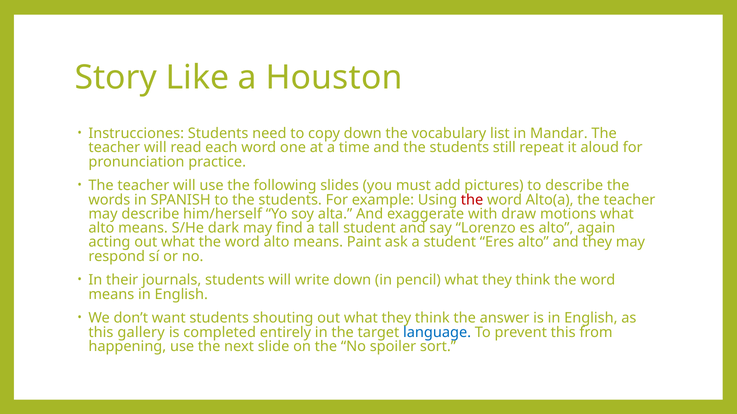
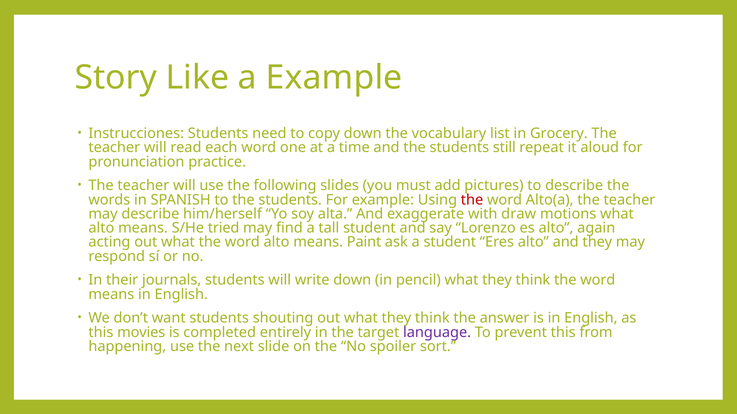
a Houston: Houston -> Example
Mandar: Mandar -> Grocery
dark: dark -> tried
gallery: gallery -> movies
language colour: blue -> purple
